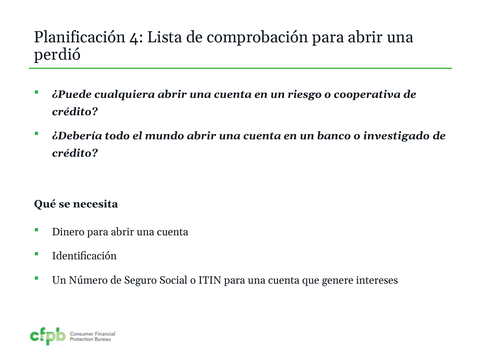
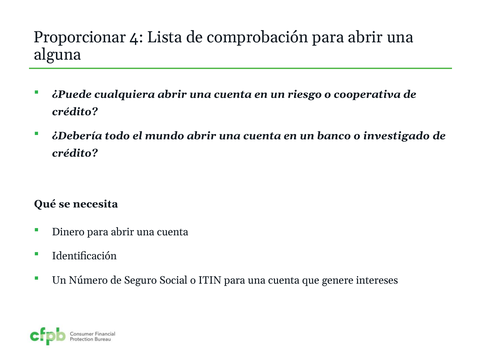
Planificación: Planificación -> Proporcionar
perdió: perdió -> alguna
